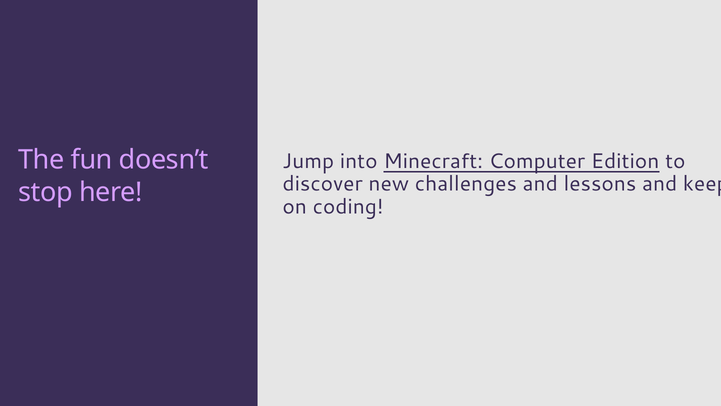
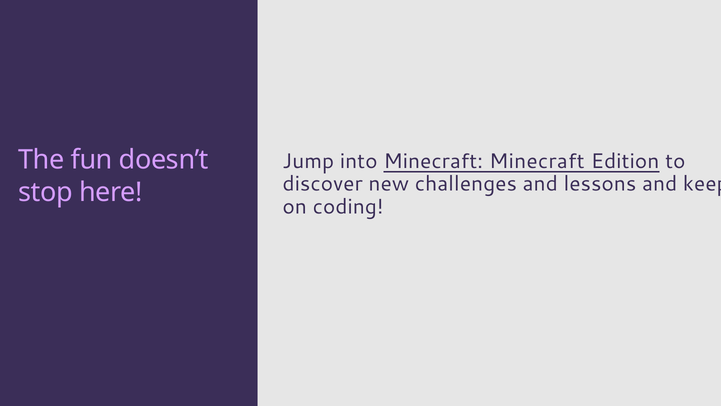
Minecraft Computer: Computer -> Minecraft
